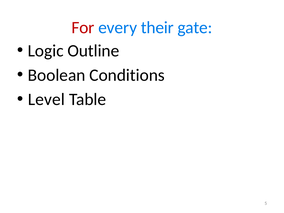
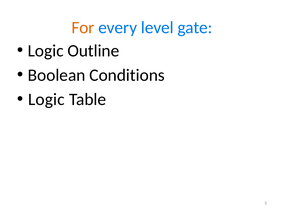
For colour: red -> orange
their: their -> level
Level at (46, 99): Level -> Logic
